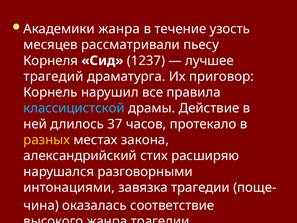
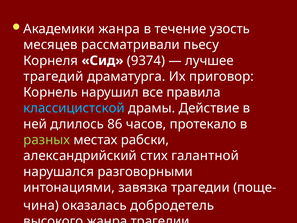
1237: 1237 -> 9374
37: 37 -> 86
разных colour: yellow -> light green
закона: закона -> рабски
расширяю: расширяю -> галантной
соответствие: соответствие -> добродетель
